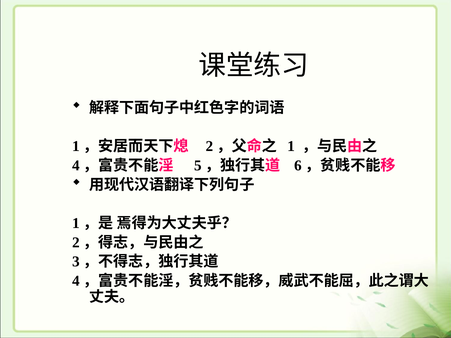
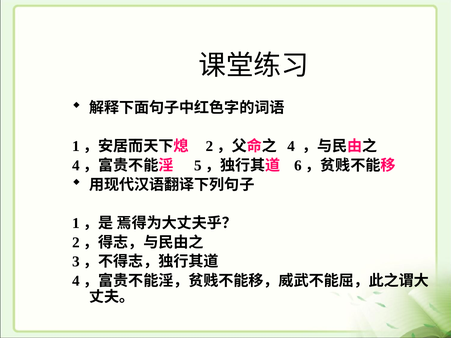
1: 1 -> 4
